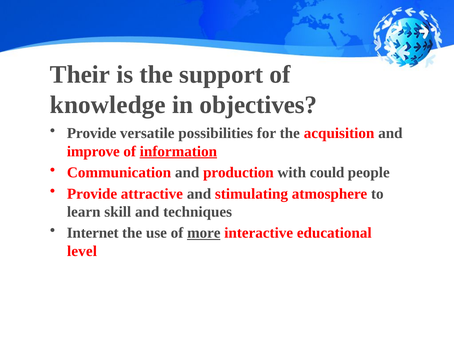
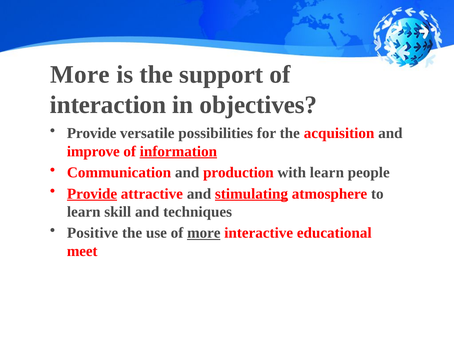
Their at (80, 75): Their -> More
knowledge: knowledge -> interaction
with could: could -> learn
Provide at (92, 194) underline: none -> present
stimulating underline: none -> present
Internet: Internet -> Positive
level: level -> meet
